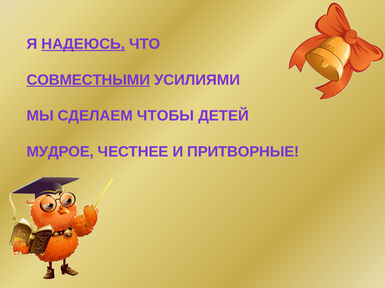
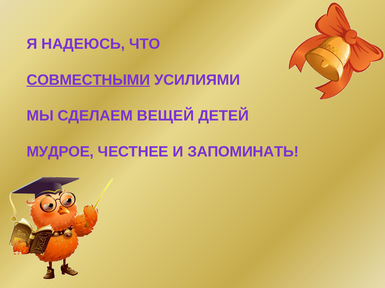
НАДЕЮСЬ underline: present -> none
ЧТОБЫ: ЧТОБЫ -> ВЕЩЕЙ
ПРИТВОРНЫЕ: ПРИТВОРНЫЕ -> ЗАПОМИНАТЬ
